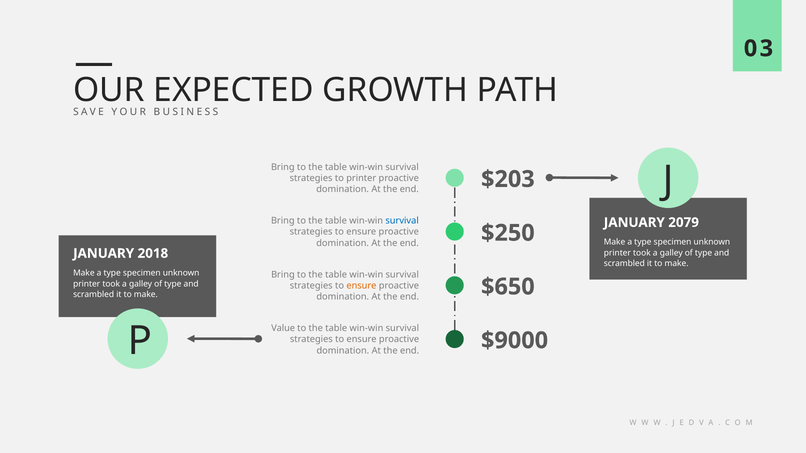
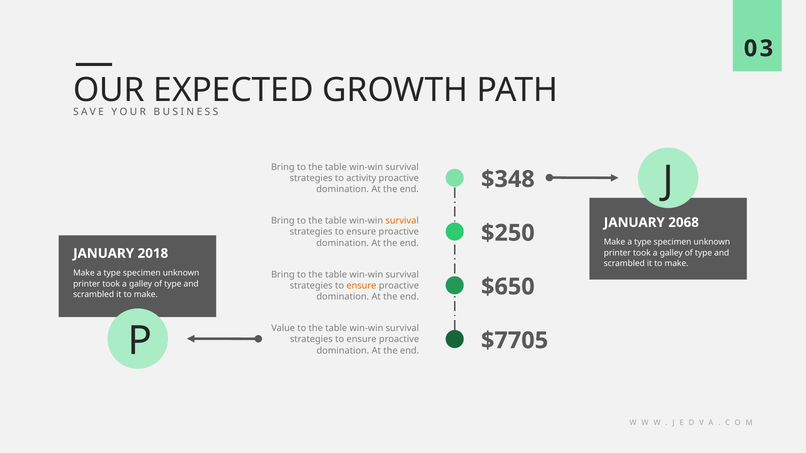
$203: $203 -> $348
to printer: printer -> activity
survival at (402, 221) colour: blue -> orange
2079: 2079 -> 2068
$9000: $9000 -> $7705
